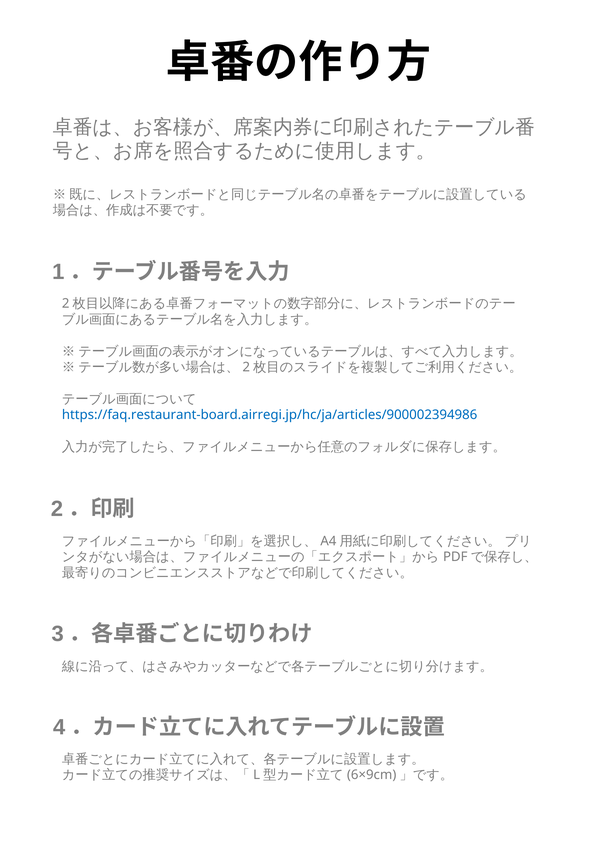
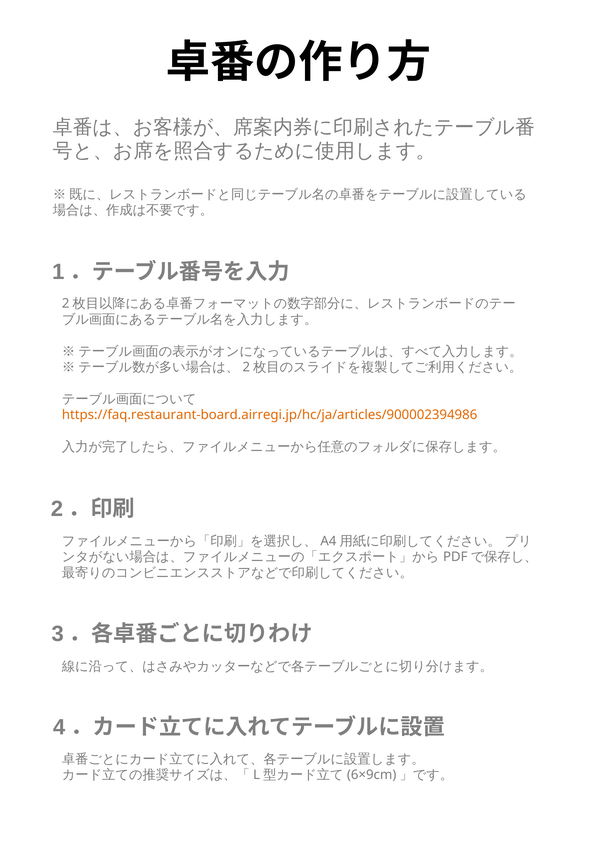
https://faq.restaurant-board.airregi.jp/hc/ja/articles/900002394986 colour: blue -> orange
